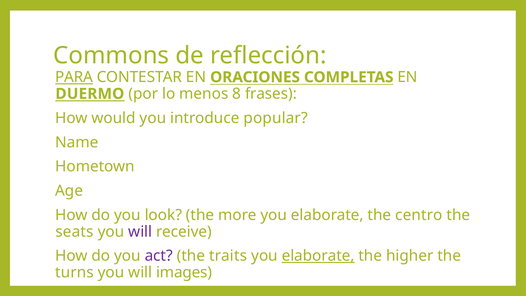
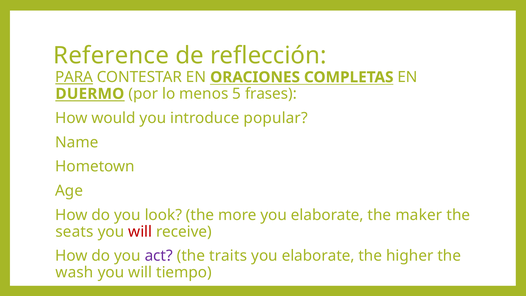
Commons: Commons -> Reference
8: 8 -> 5
centro: centro -> maker
will at (140, 232) colour: purple -> red
elaborate at (318, 256) underline: present -> none
turns: turns -> wash
images: images -> tiempo
